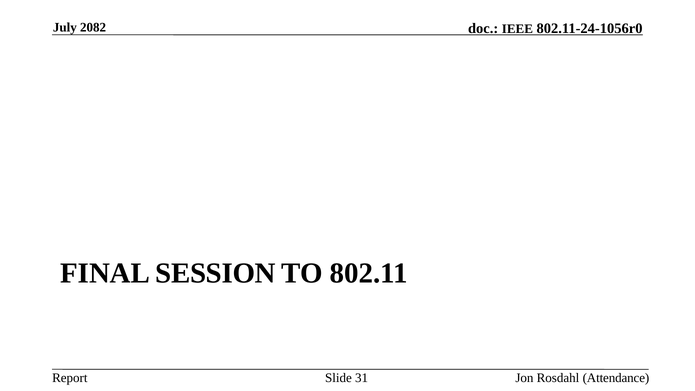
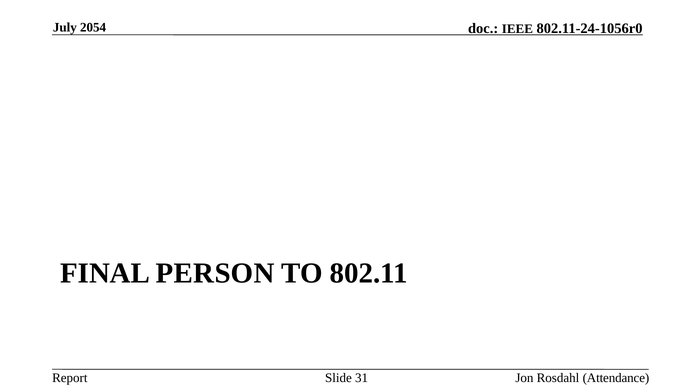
2082: 2082 -> 2054
SESSION: SESSION -> PERSON
